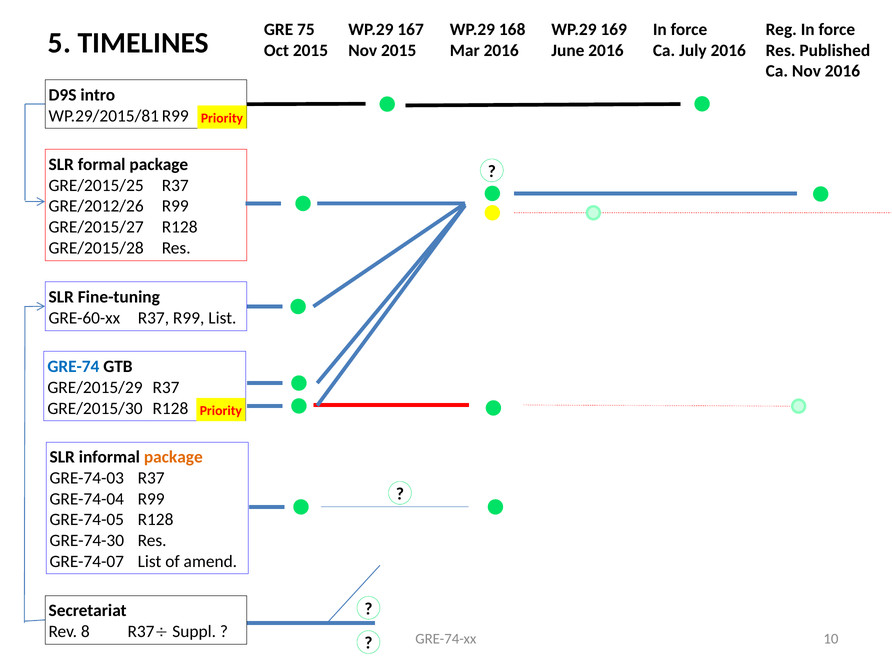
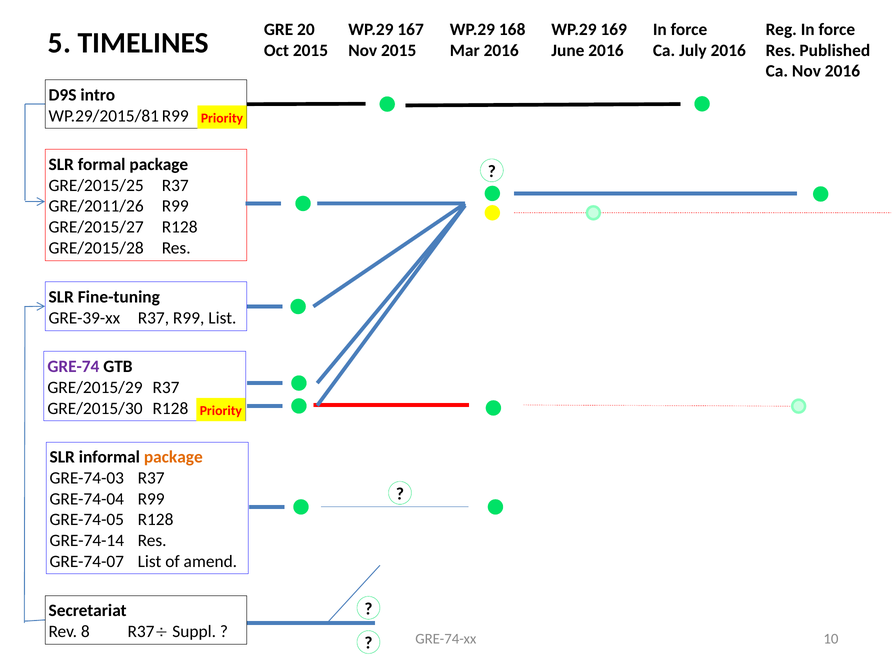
75: 75 -> 20
GRE/2012/26: GRE/2012/26 -> GRE/2011/26
GRE-60-xx: GRE-60-xx -> GRE-39-xx
GRE-74 colour: blue -> purple
GRE-74-30: GRE-74-30 -> GRE-74-14
